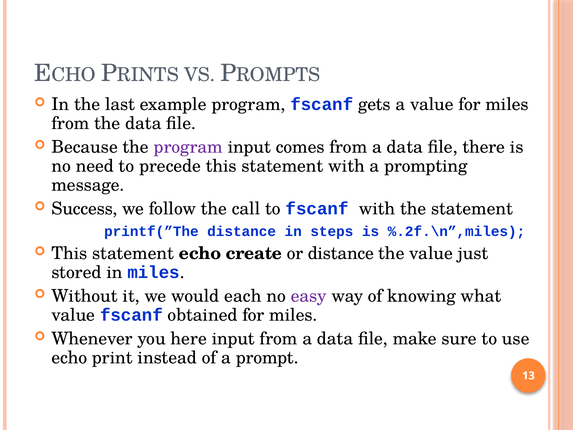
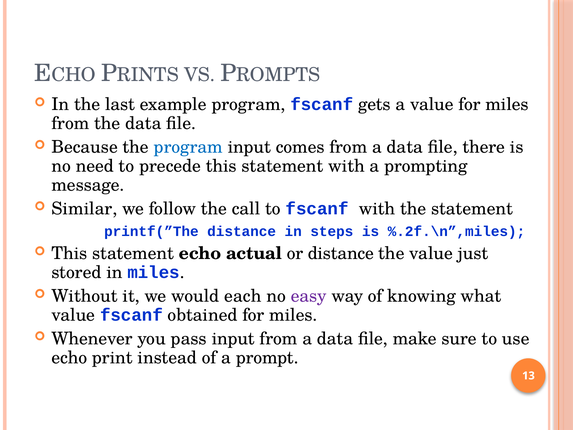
program at (188, 147) colour: purple -> blue
Success: Success -> Similar
create: create -> actual
here: here -> pass
